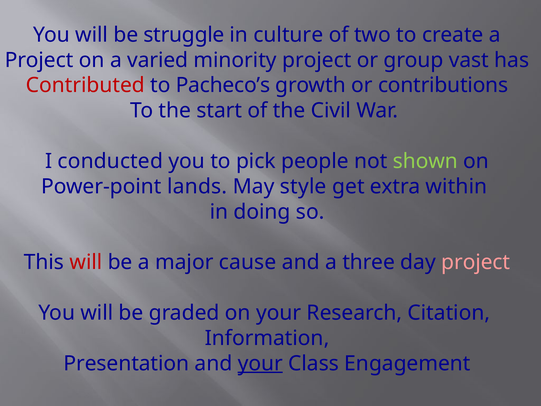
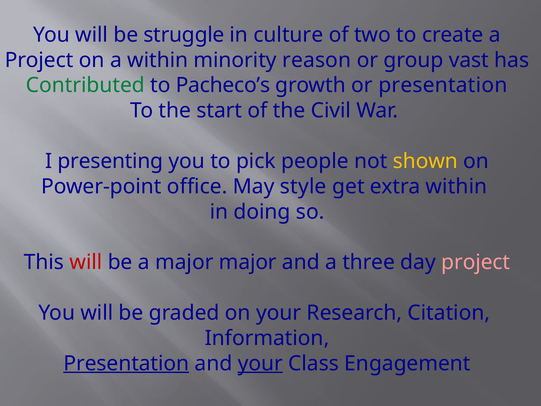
a varied: varied -> within
minority project: project -> reason
Contributed colour: red -> green
or contributions: contributions -> presentation
conducted: conducted -> presenting
shown colour: light green -> yellow
lands: lands -> office
major cause: cause -> major
Presentation at (126, 363) underline: none -> present
